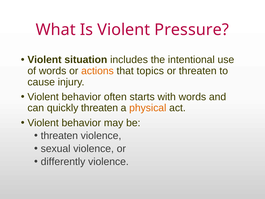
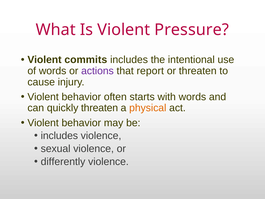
situation: situation -> commits
actions colour: orange -> purple
topics: topics -> report
threaten at (59, 136): threaten -> includes
